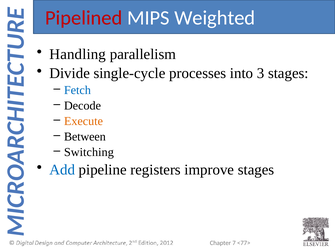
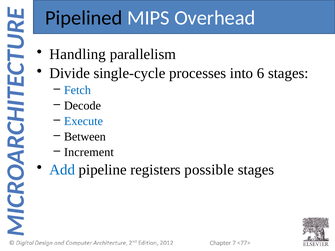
Pipelined colour: red -> black
Weighted: Weighted -> Overhead
3: 3 -> 6
Execute colour: orange -> blue
Switching: Switching -> Increment
improve: improve -> possible
